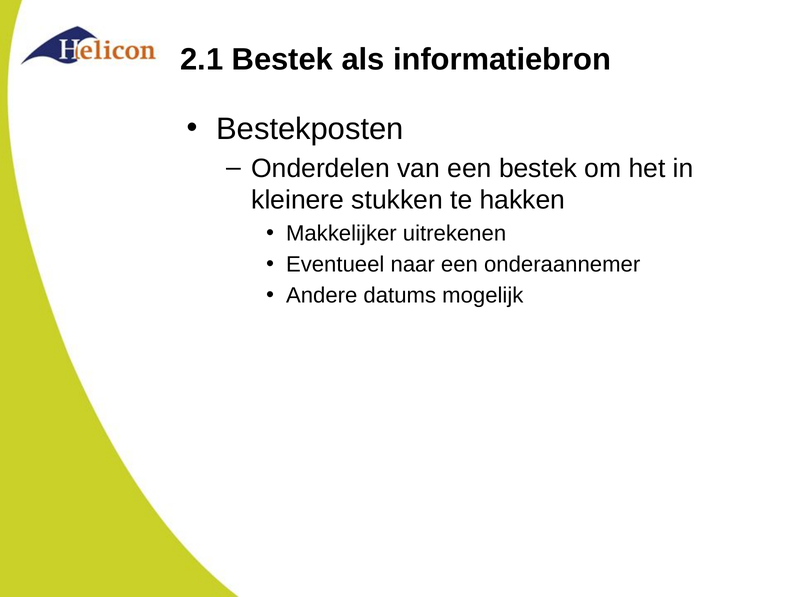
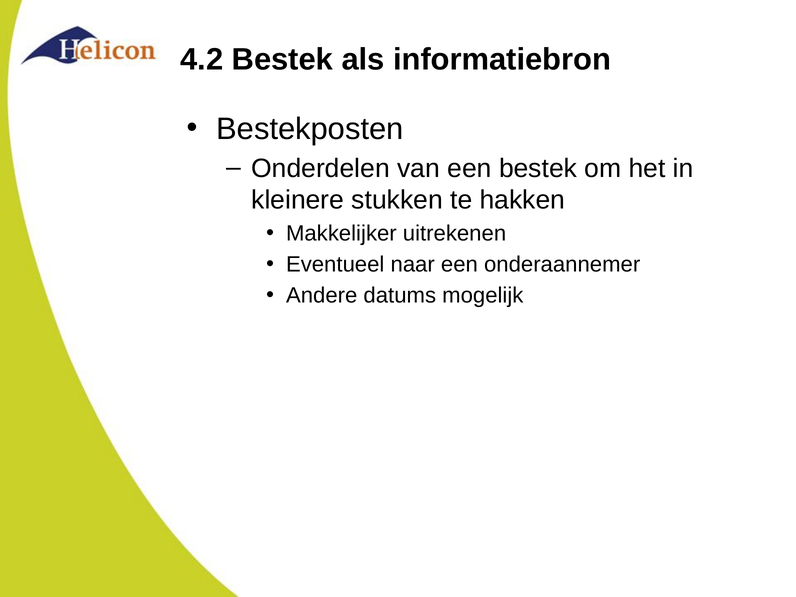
2.1: 2.1 -> 4.2
